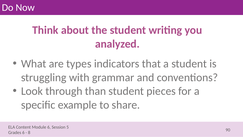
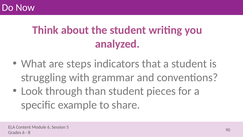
types: types -> steps
